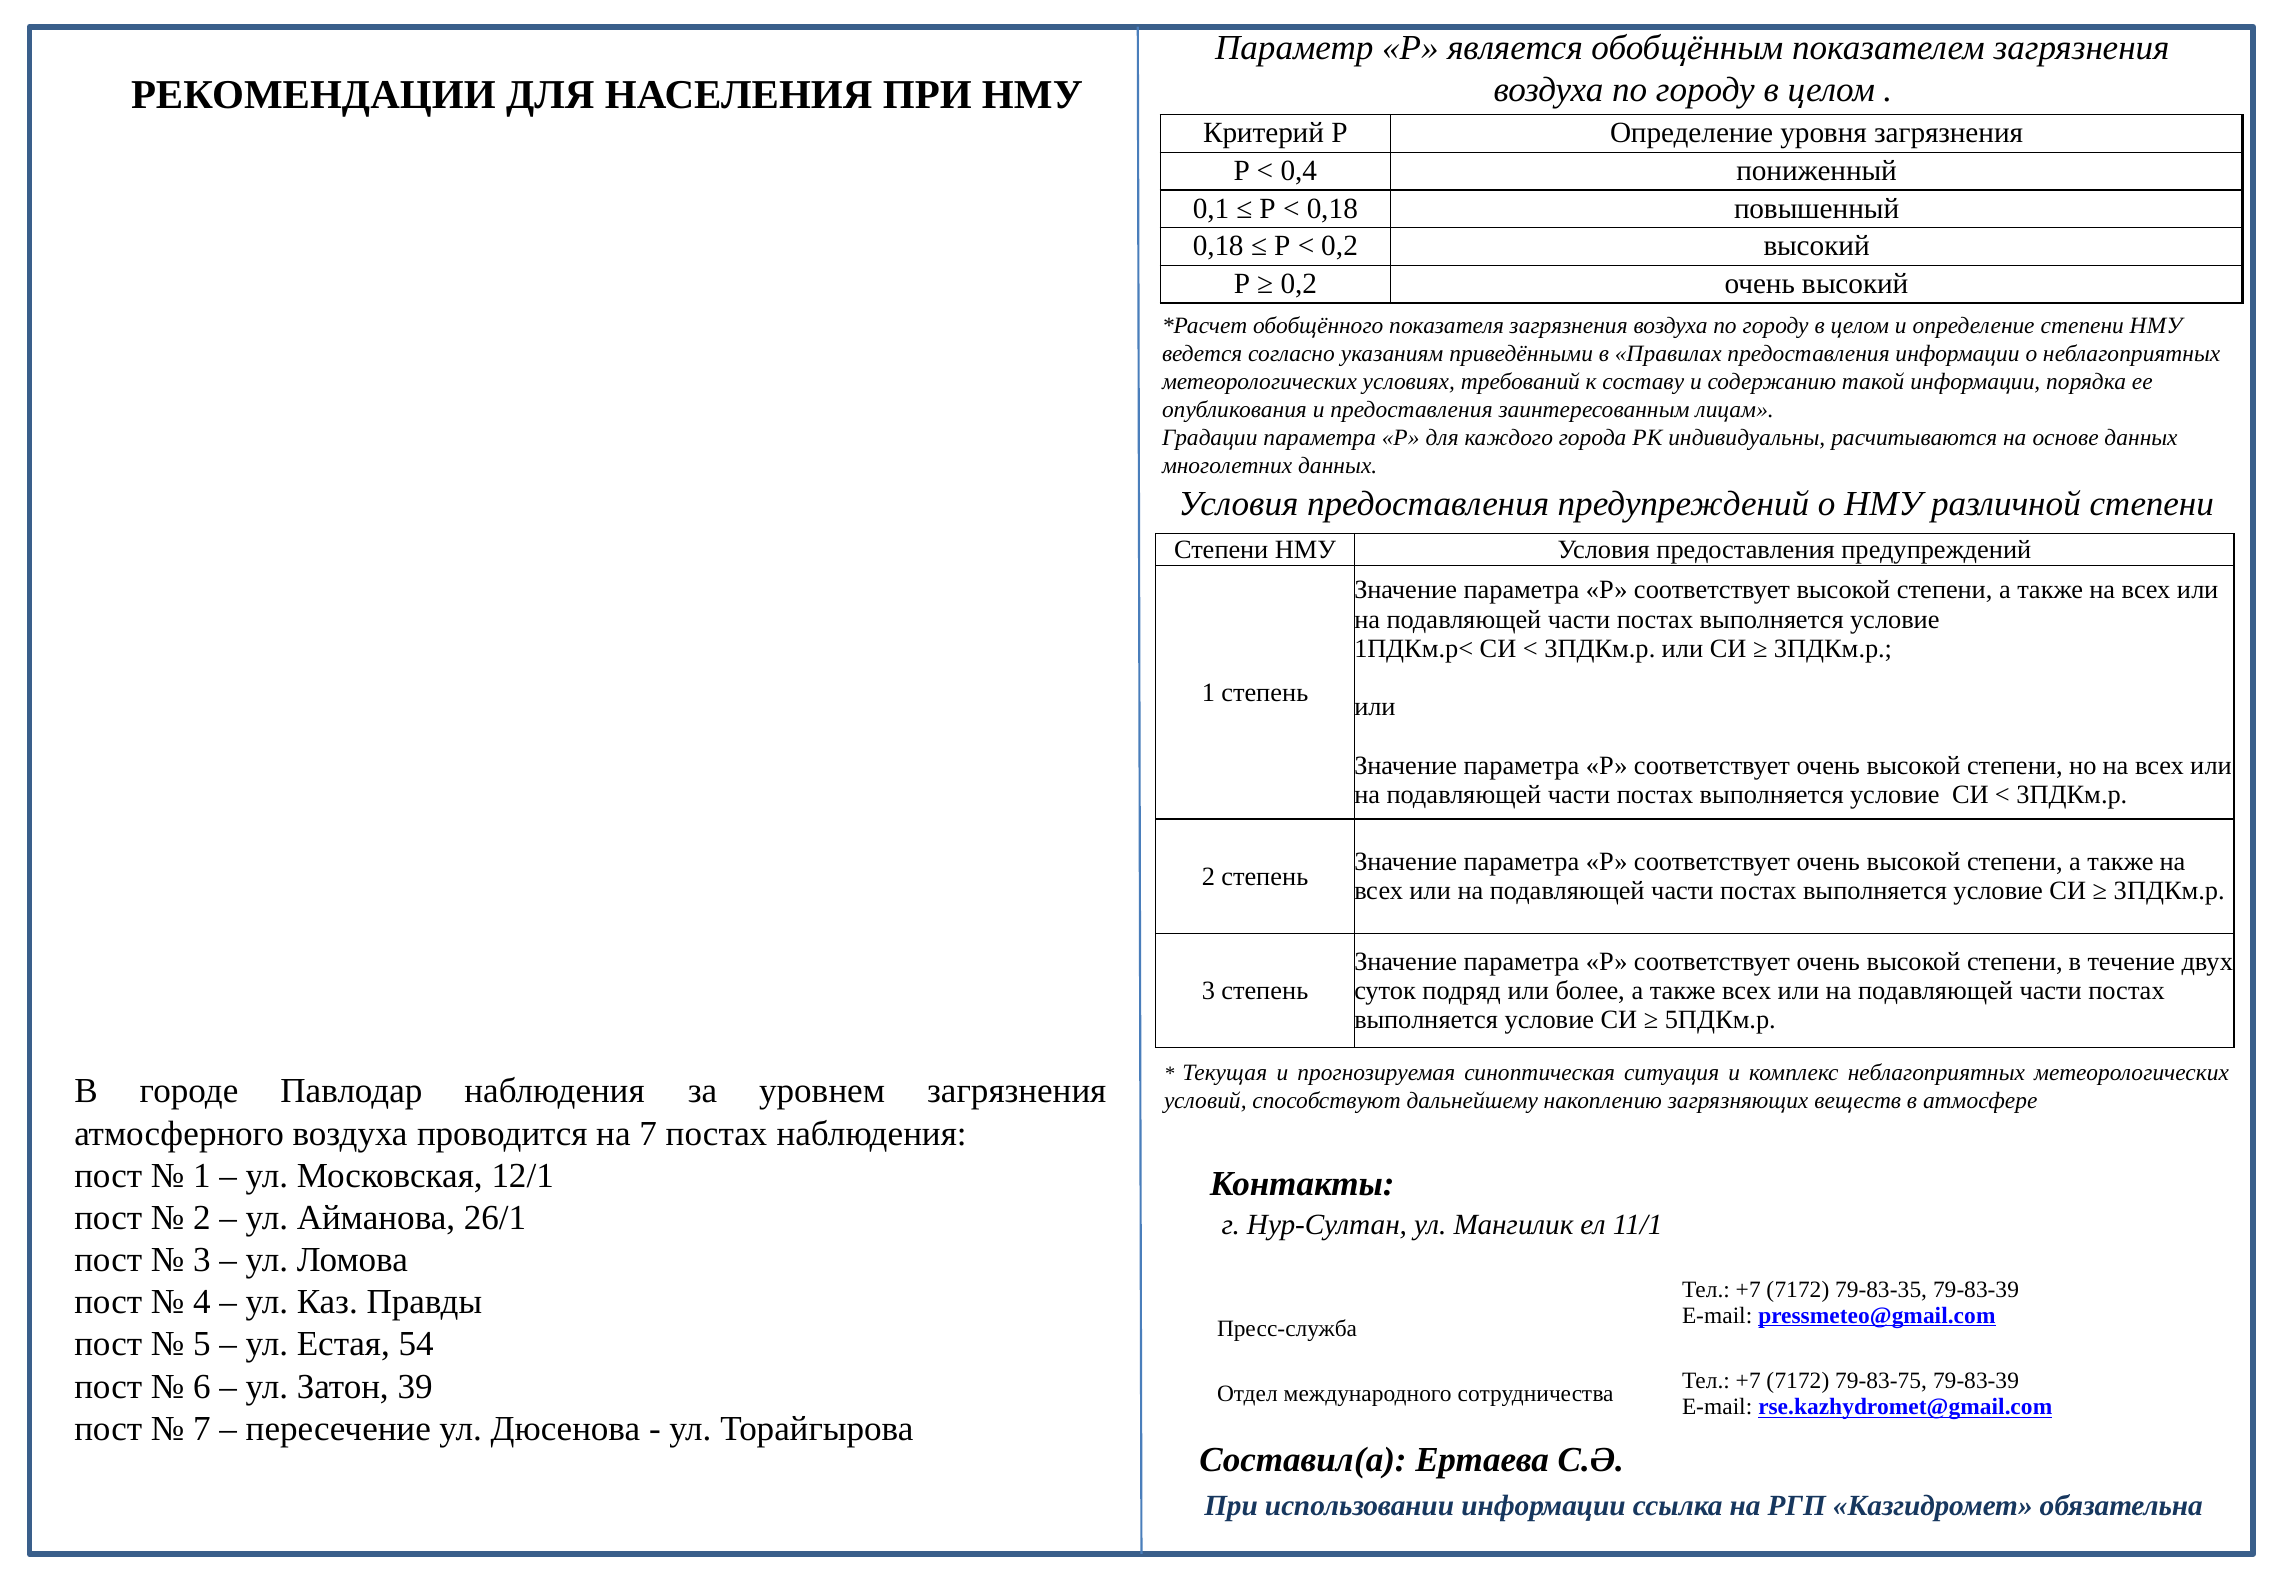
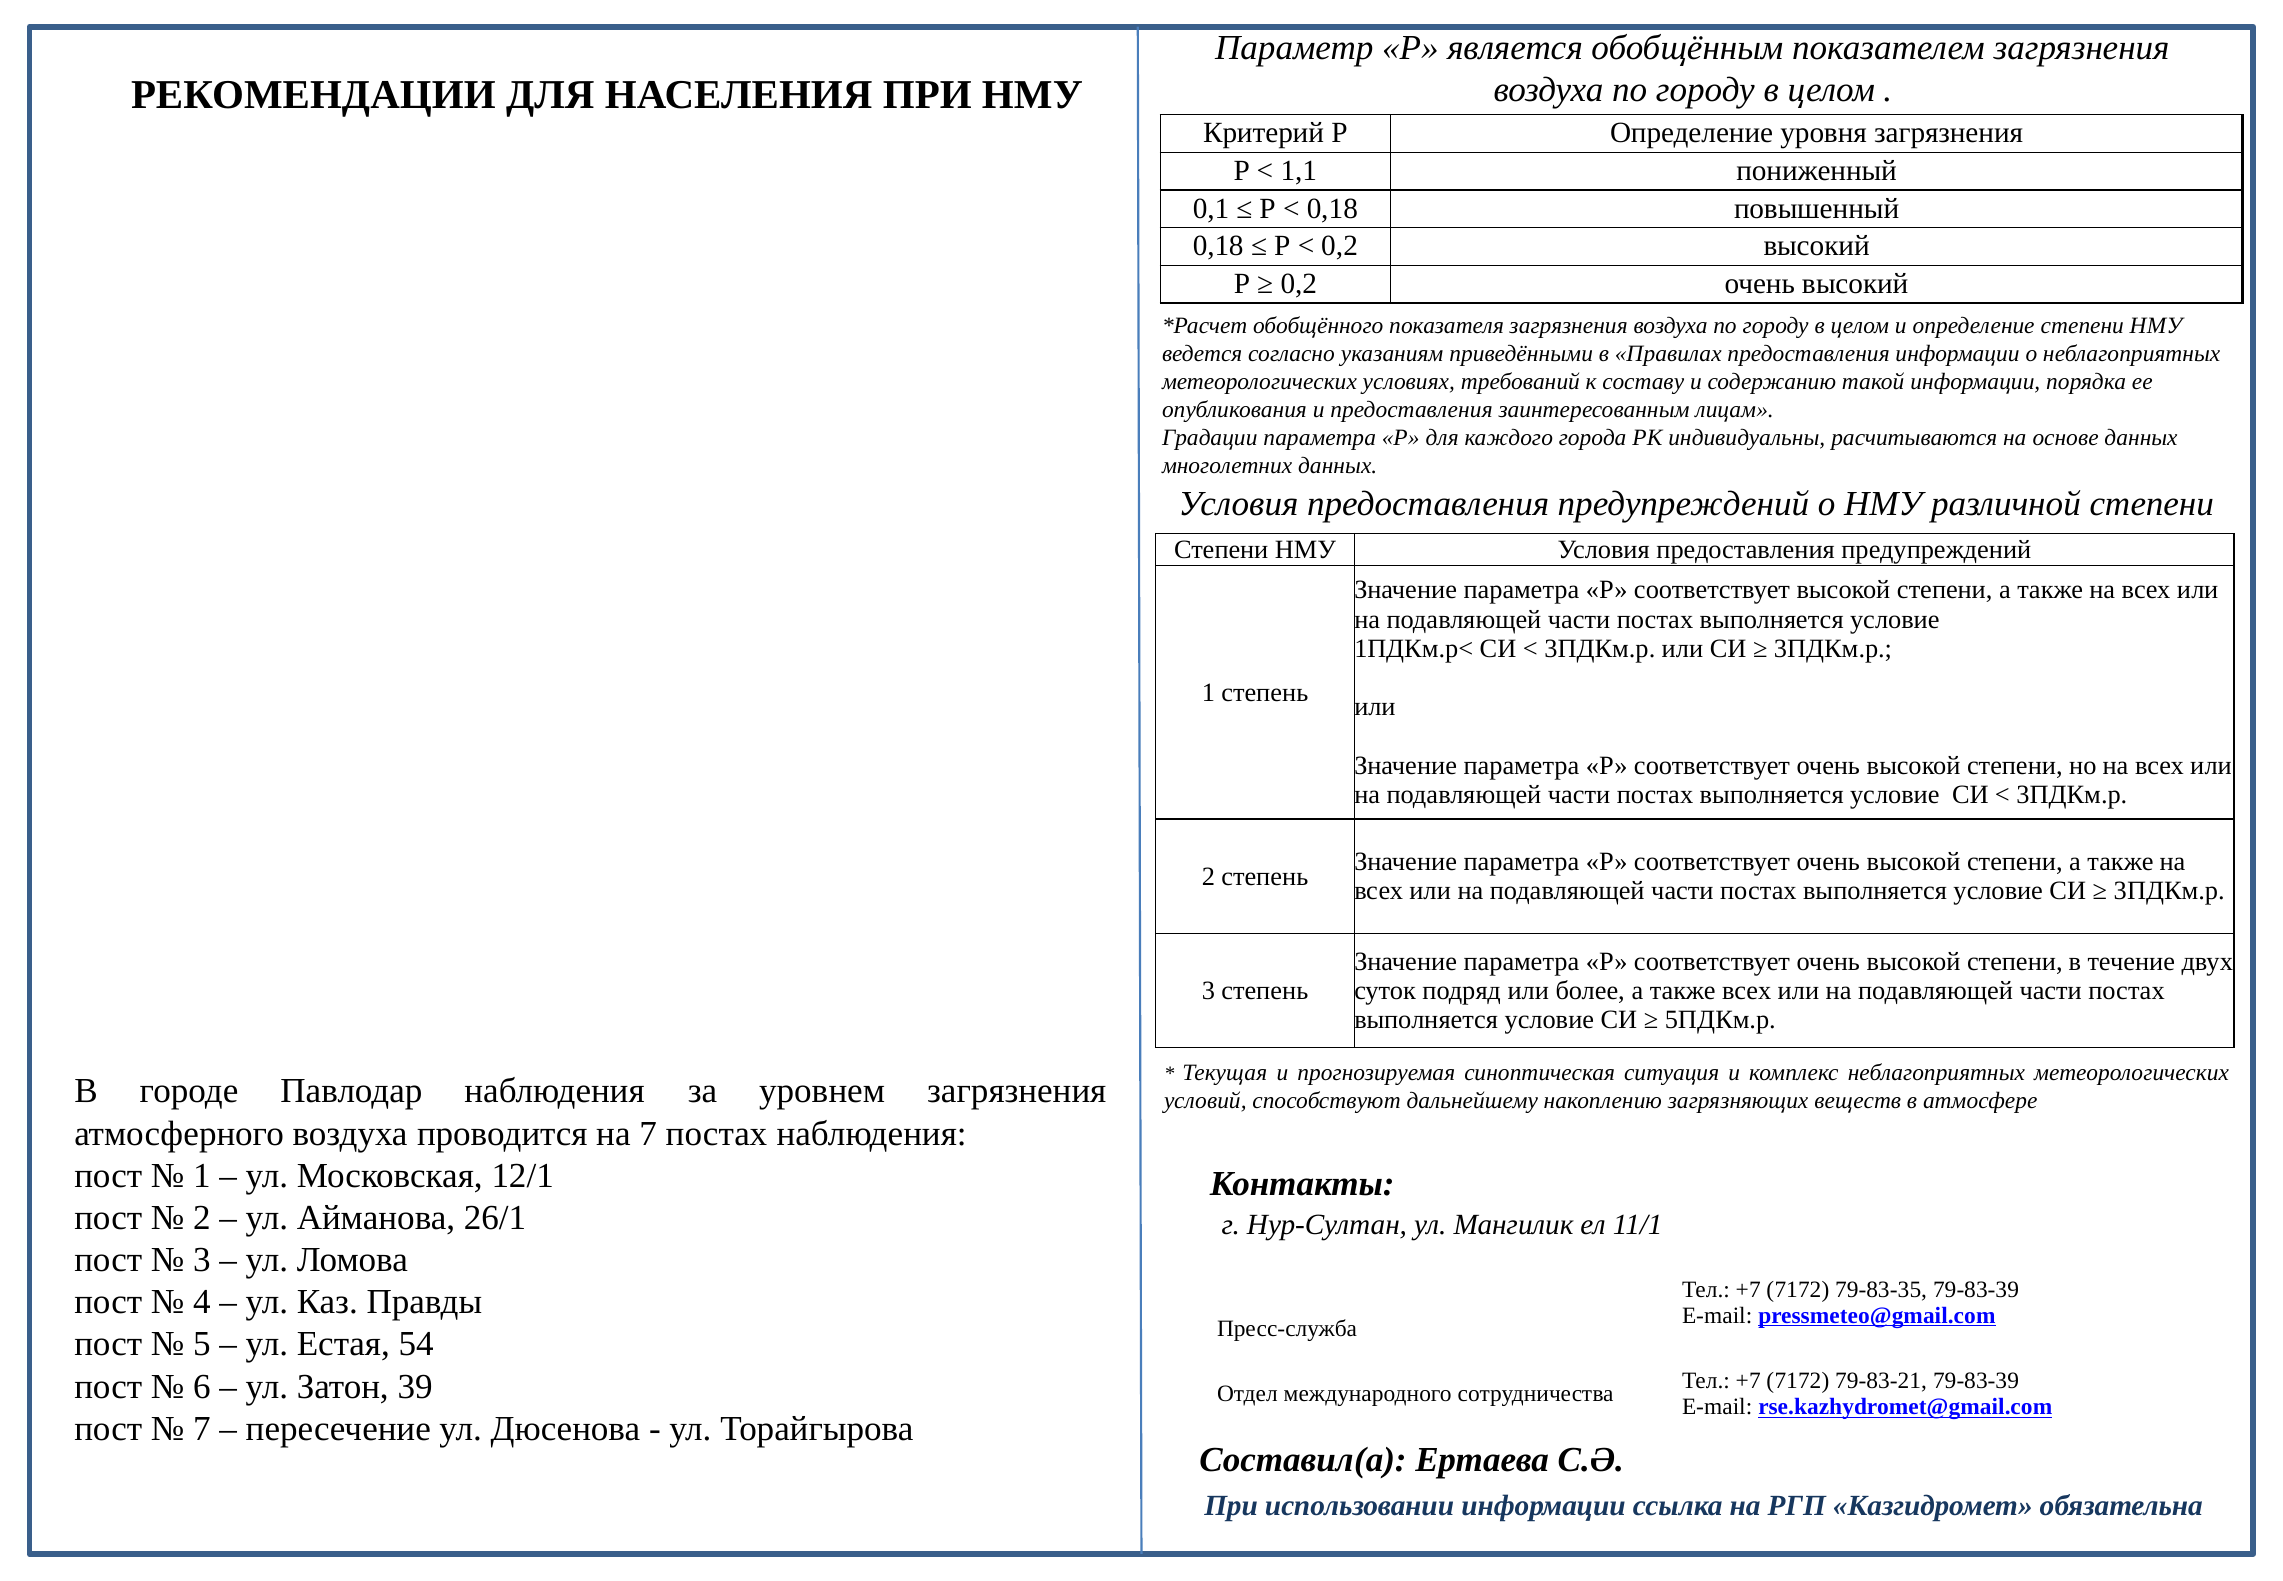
0,4: 0,4 -> 1,1
79-83-75: 79-83-75 -> 79-83-21
